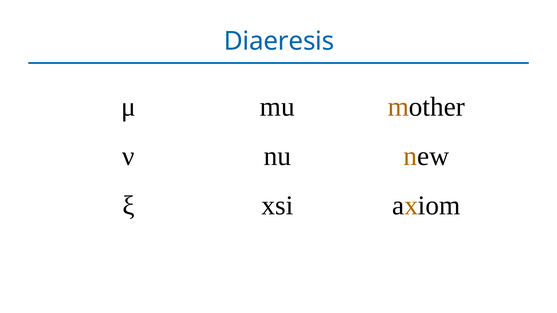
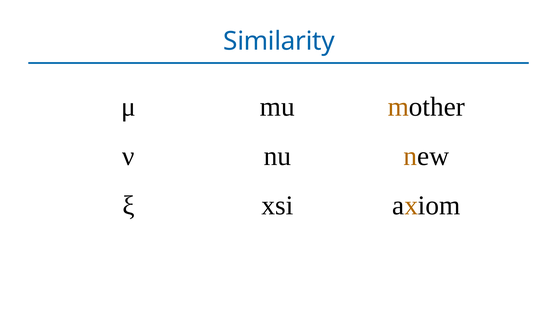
Diaeresis: Diaeresis -> Similarity
